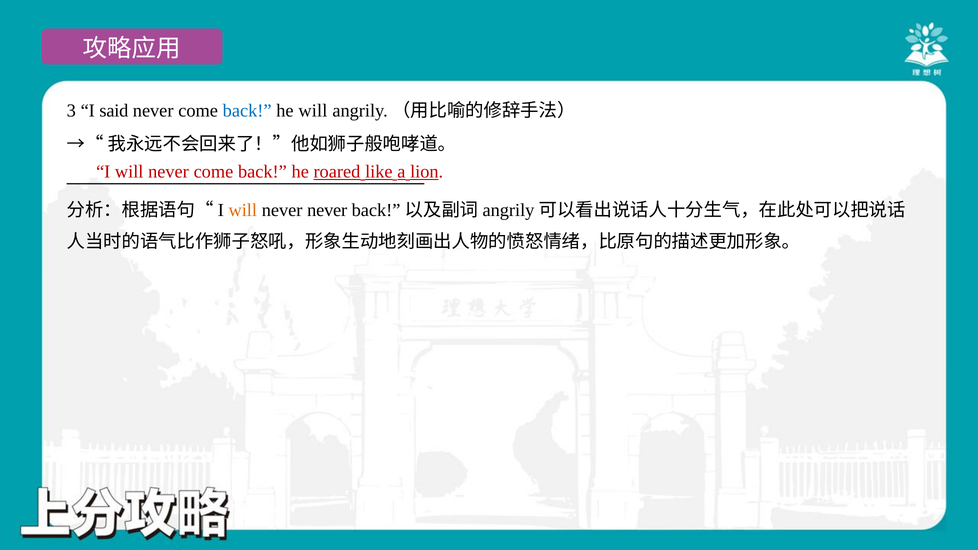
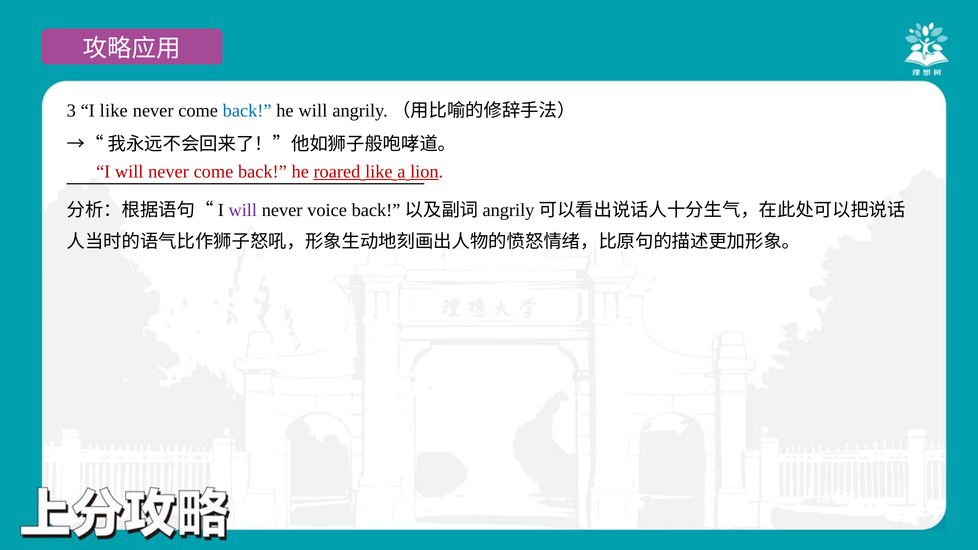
I said: said -> like
will at (243, 210) colour: orange -> purple
never never: never -> voice
